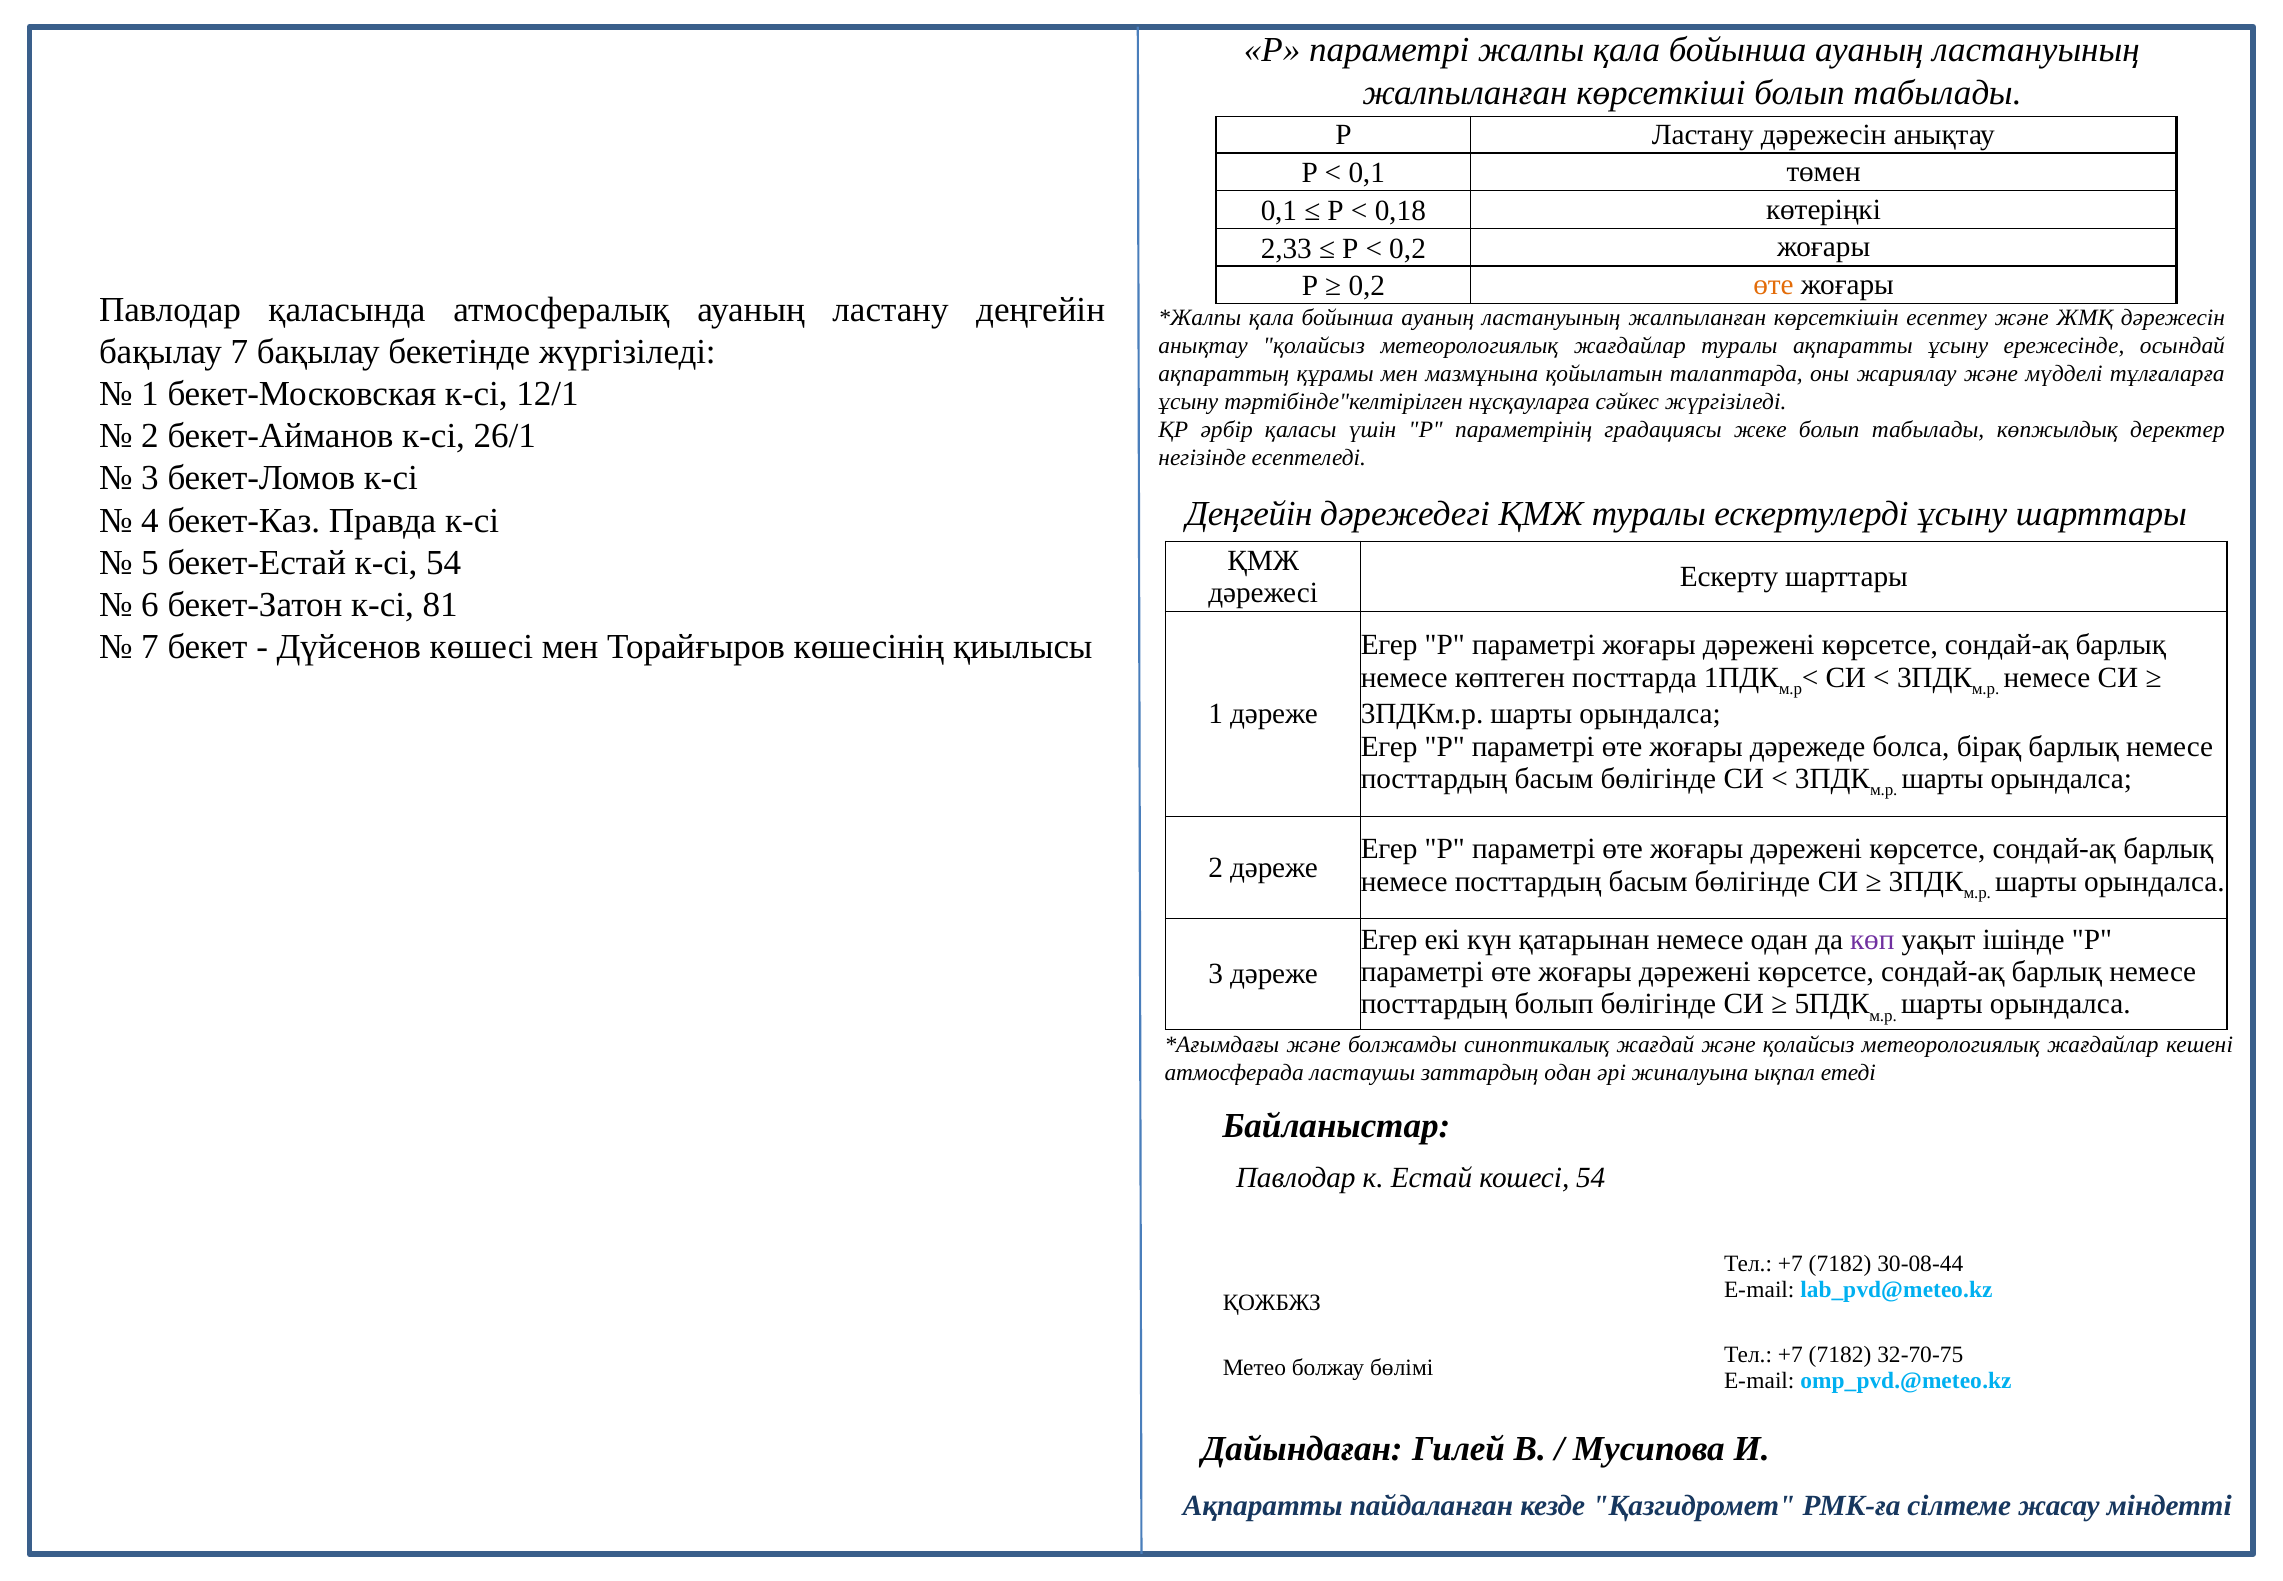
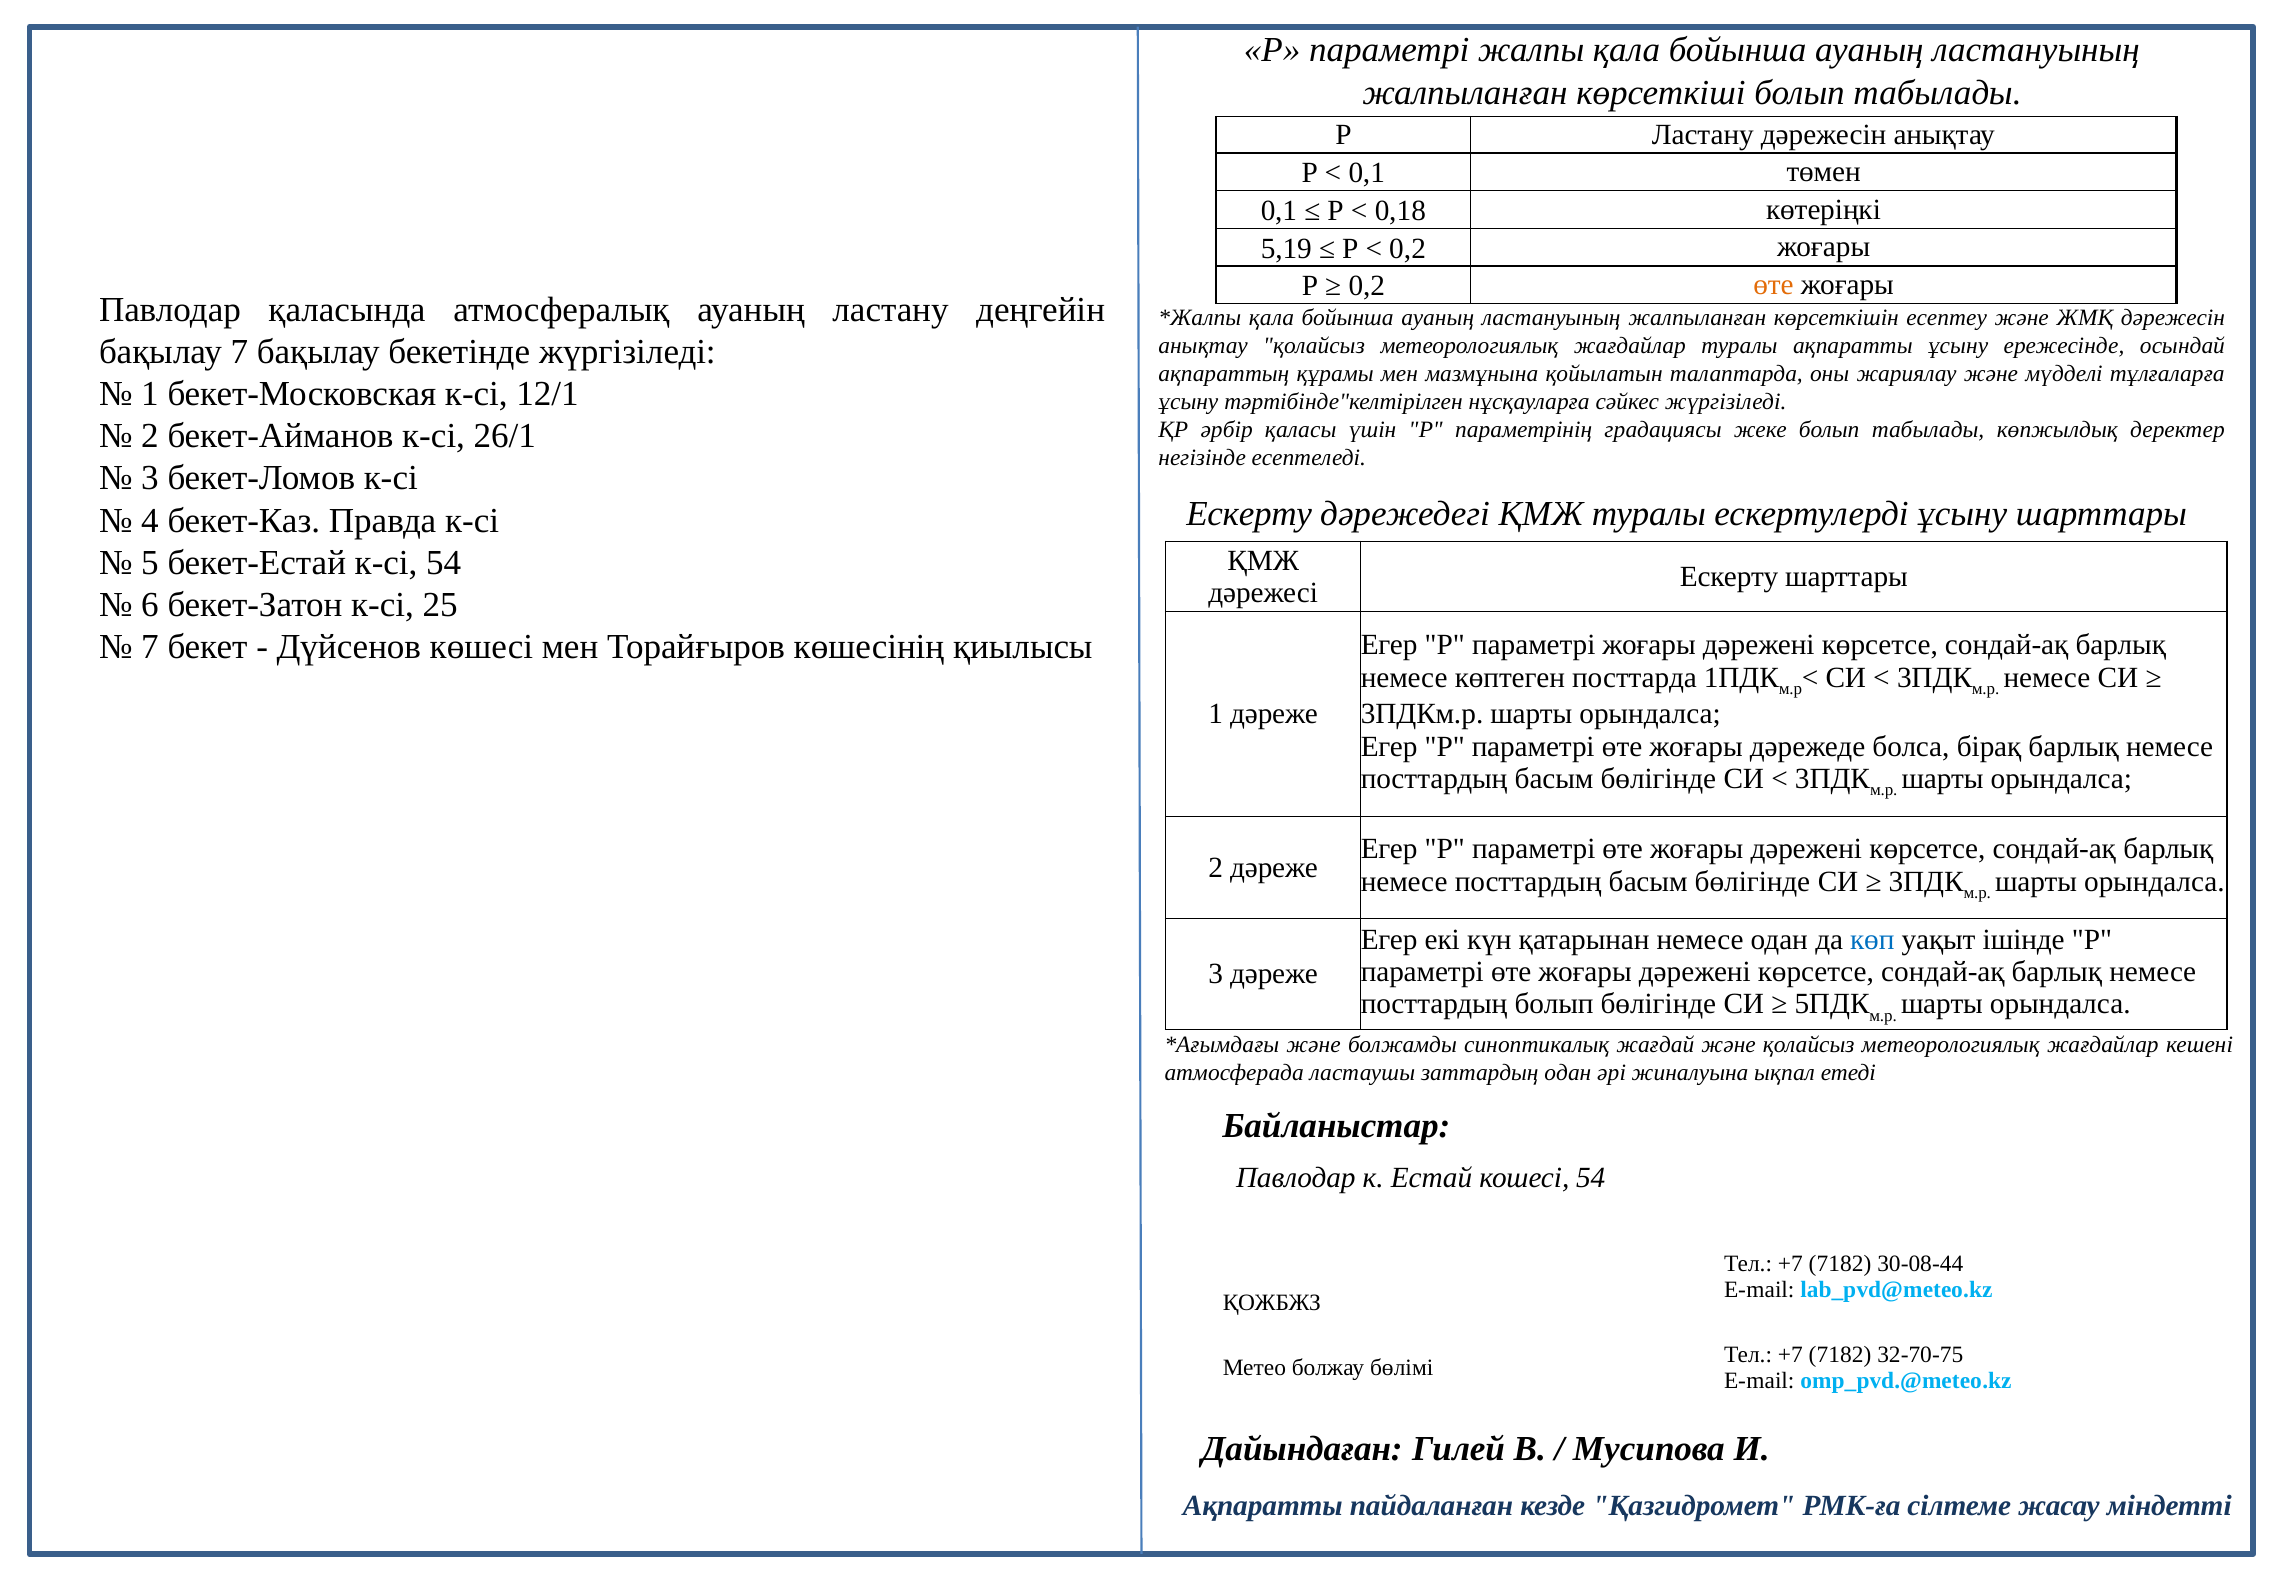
2,33: 2,33 -> 5,19
Деңгейін at (1249, 513): Деңгейін -> Ескерту
81: 81 -> 25
көп colour: purple -> blue
